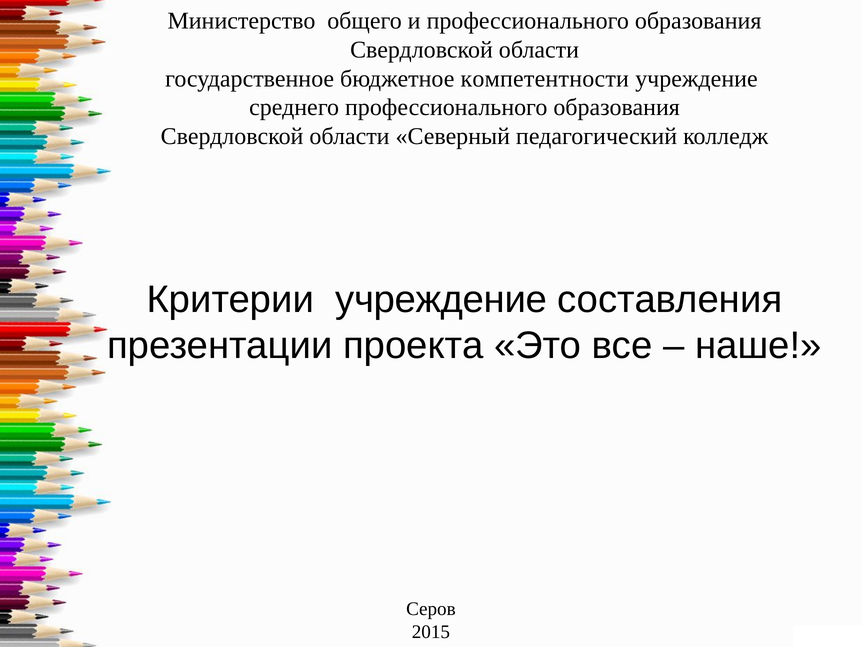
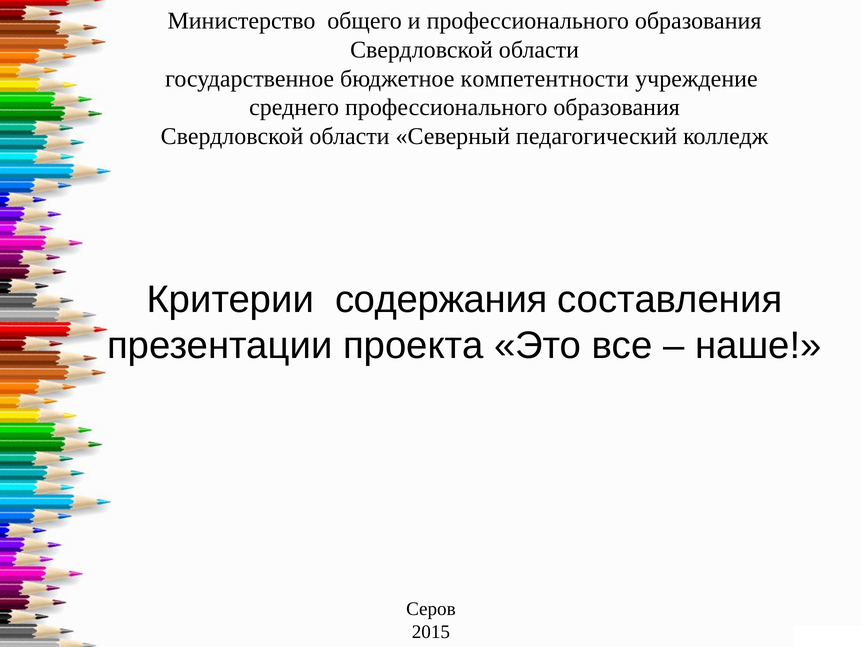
Критерии учреждение: учреждение -> содержания
